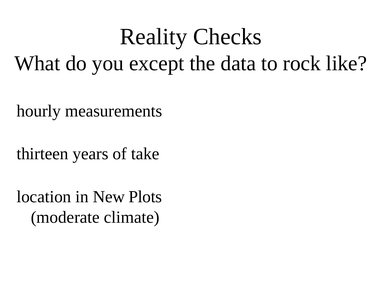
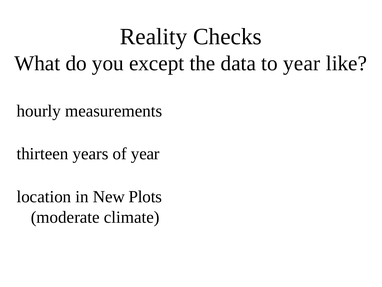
to rock: rock -> year
of take: take -> year
